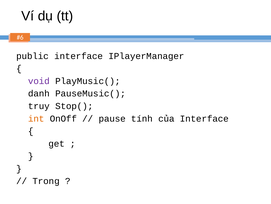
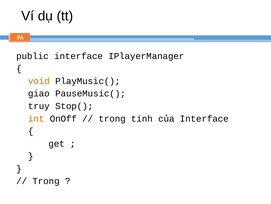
void colour: purple -> orange
danh: danh -> giao
pause at (112, 118): pause -> trong
